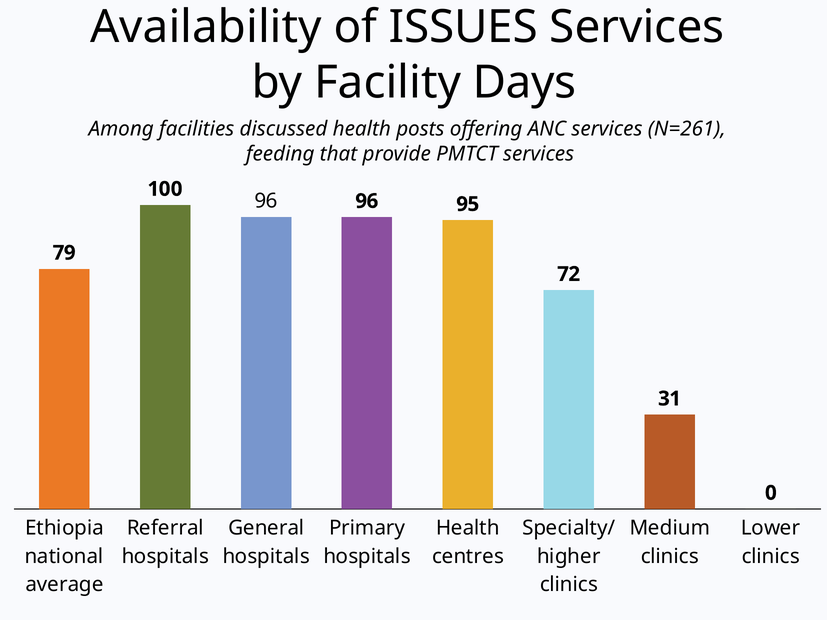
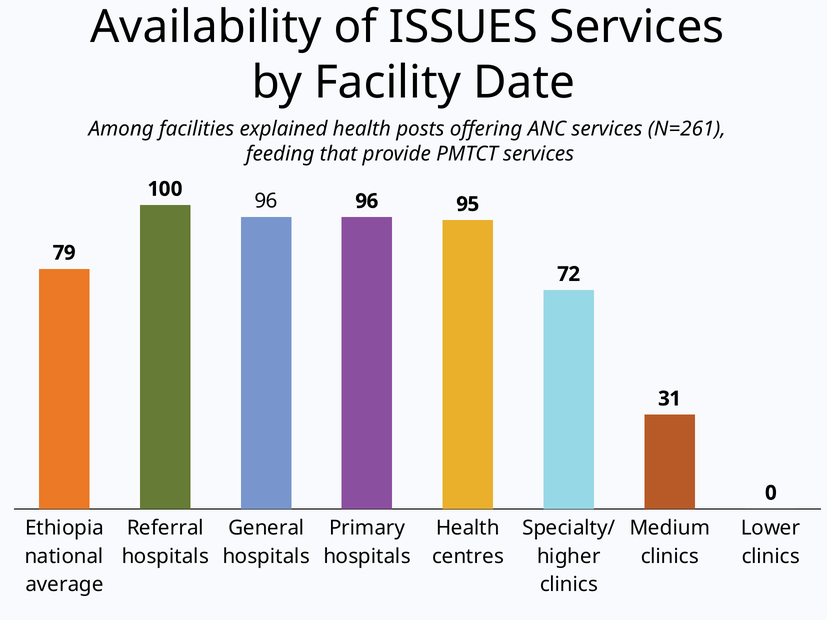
Days: Days -> Date
discussed: discussed -> explained
